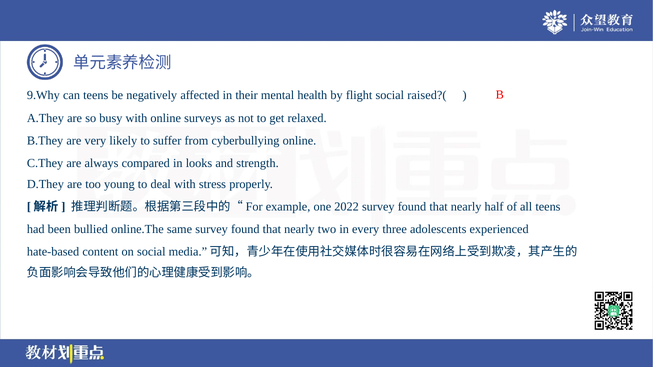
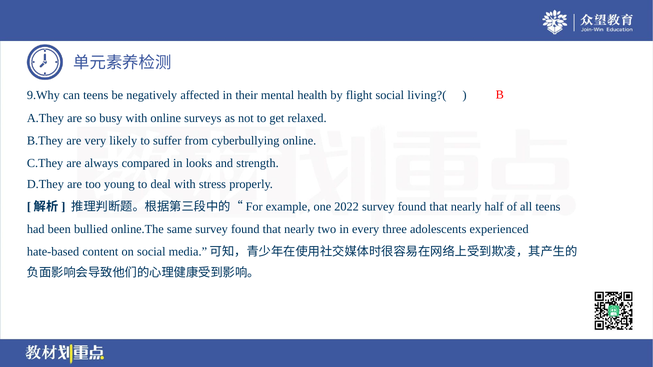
raised?(: raised?( -> living?(
